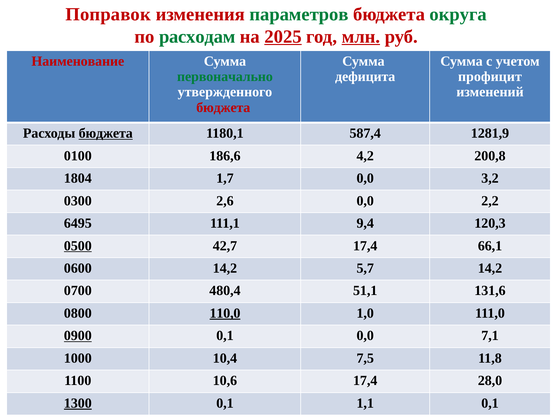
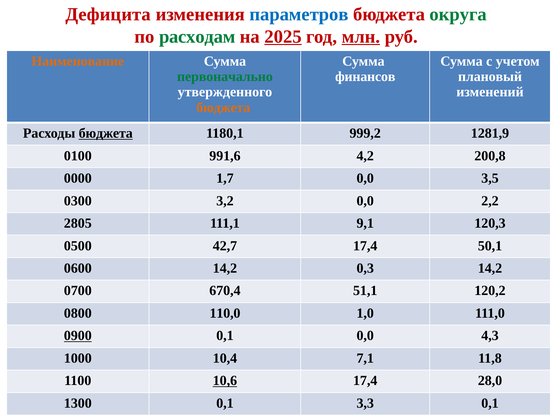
Поправок: Поправок -> Дефицита
параметров colour: green -> blue
Наименование colour: red -> orange
дефицита: дефицита -> финансов
профицит: профицит -> плановый
бюджета at (223, 107) colour: red -> orange
587,4: 587,4 -> 999,2
186,6: 186,6 -> 991,6
1804: 1804 -> 0000
3,2: 3,2 -> 3,5
2,6: 2,6 -> 3,2
6495: 6495 -> 2805
9,4: 9,4 -> 9,1
0500 underline: present -> none
66,1: 66,1 -> 50,1
5,7: 5,7 -> 0,3
480,4: 480,4 -> 670,4
131,6: 131,6 -> 120,2
110,0 underline: present -> none
7,1: 7,1 -> 4,3
7,5: 7,5 -> 7,1
10,6 underline: none -> present
1300 underline: present -> none
1,1: 1,1 -> 3,3
